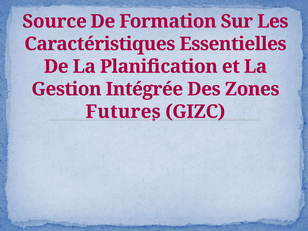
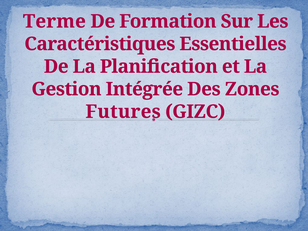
Source: Source -> Terme
